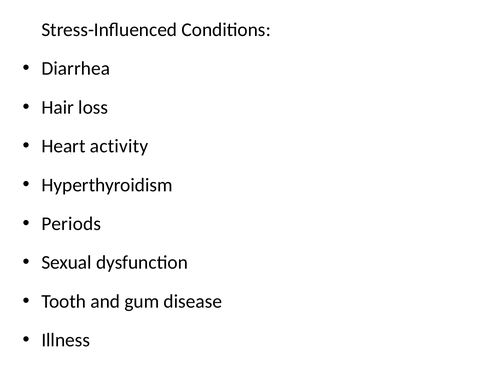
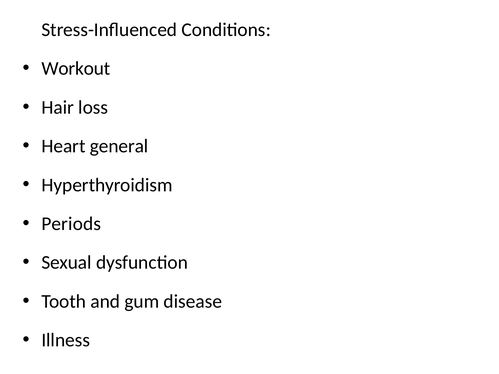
Diarrhea: Diarrhea -> Workout
activity: activity -> general
